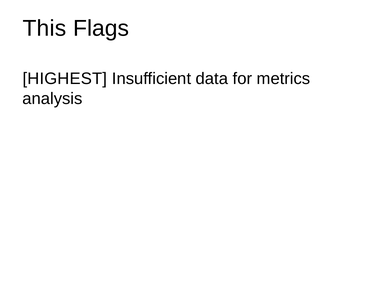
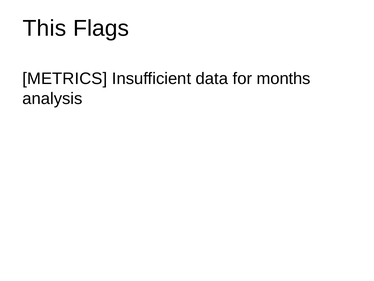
HIGHEST: HIGHEST -> METRICS
metrics: metrics -> months
